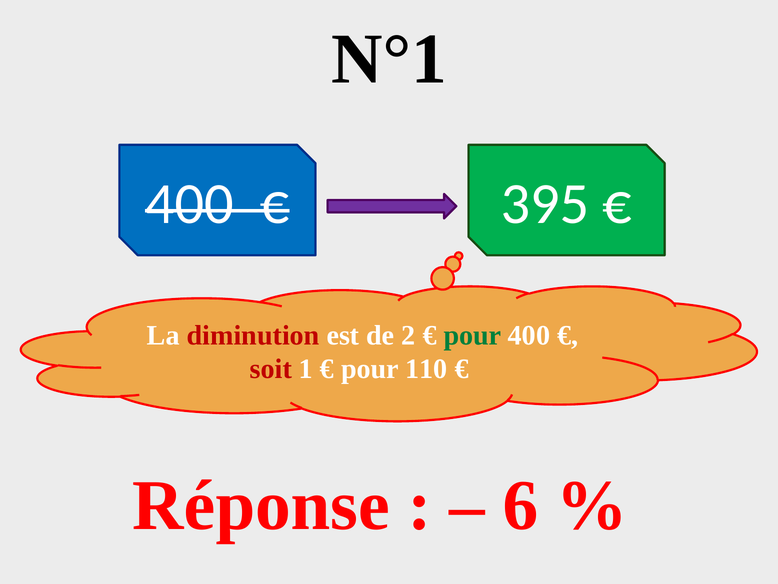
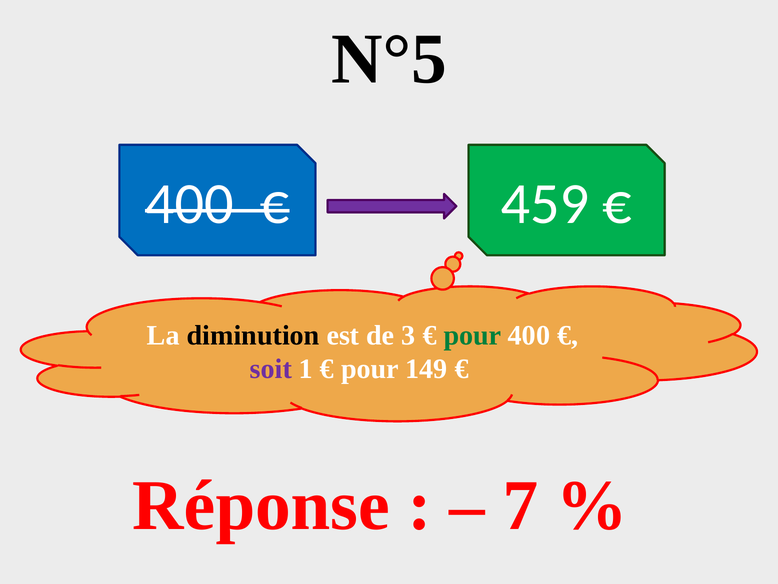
N°1: N°1 -> N°5
395: 395 -> 459
diminution colour: red -> black
2: 2 -> 3
soit colour: red -> purple
110: 110 -> 149
6: 6 -> 7
